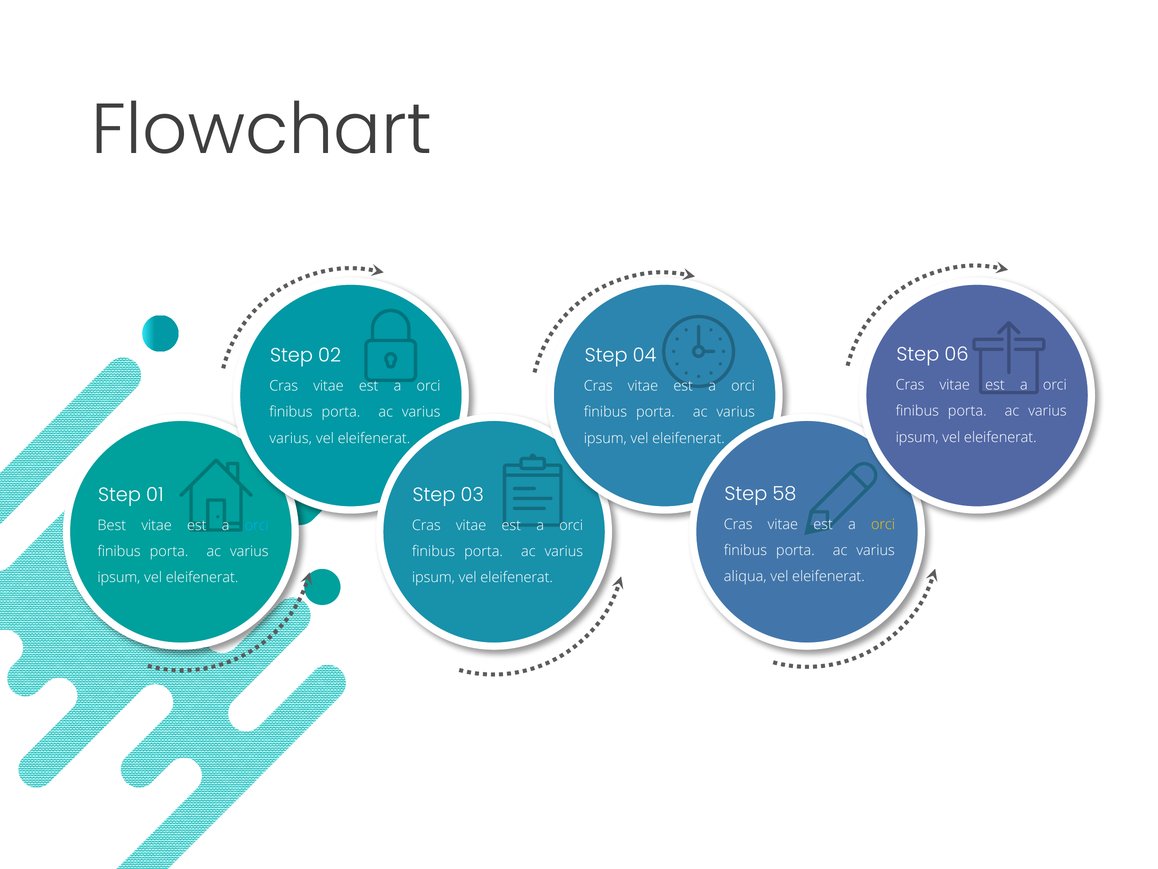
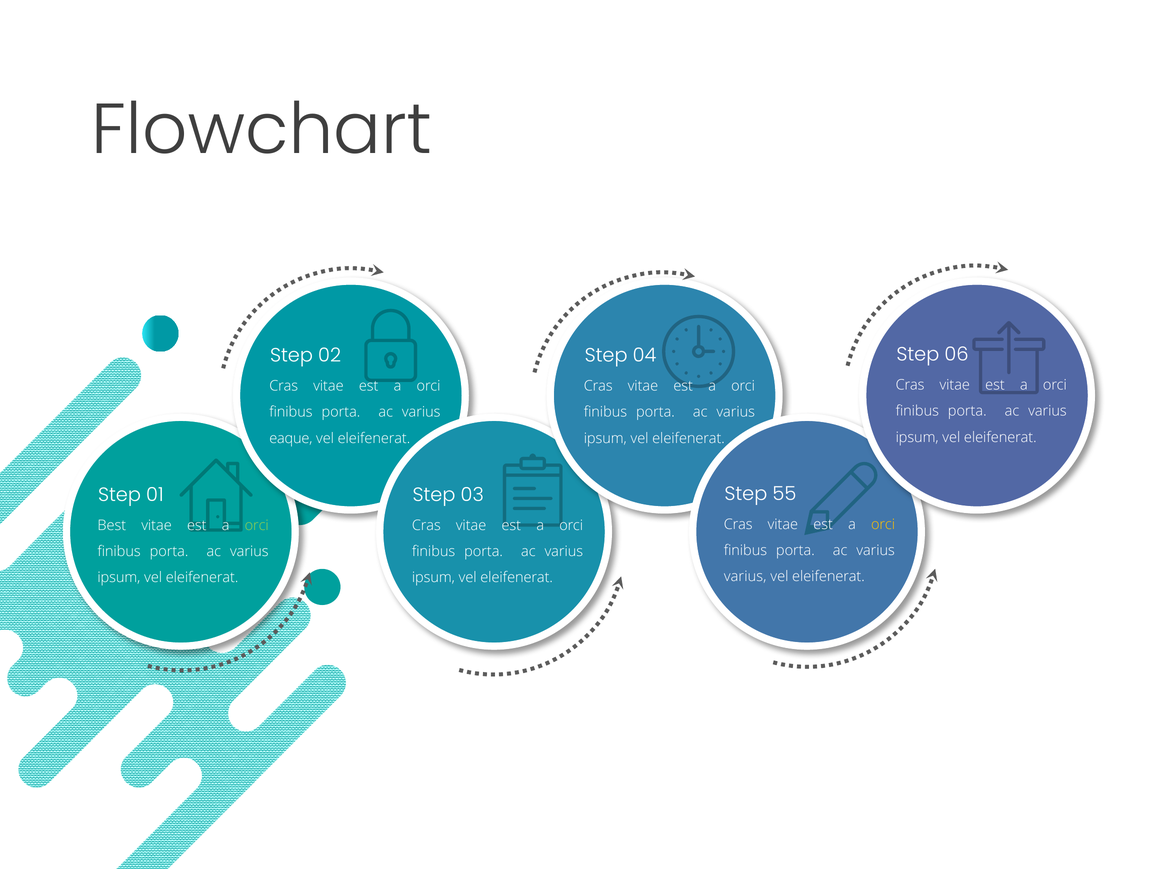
varius at (291, 438): varius -> eaque
58: 58 -> 55
orci at (257, 525) colour: light blue -> light green
aliqua at (745, 576): aliqua -> varius
